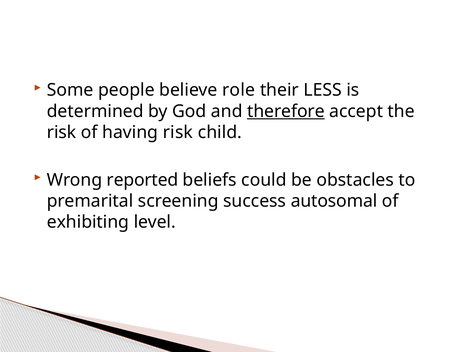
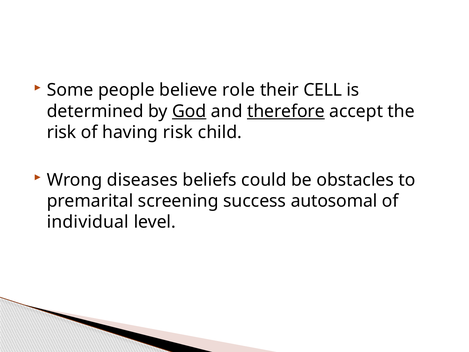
LESS: LESS -> CELL
God underline: none -> present
reported: reported -> diseases
exhibiting: exhibiting -> individual
